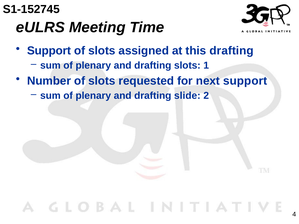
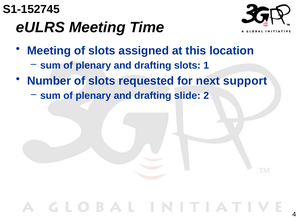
Support at (49, 51): Support -> Meeting
this drafting: drafting -> location
